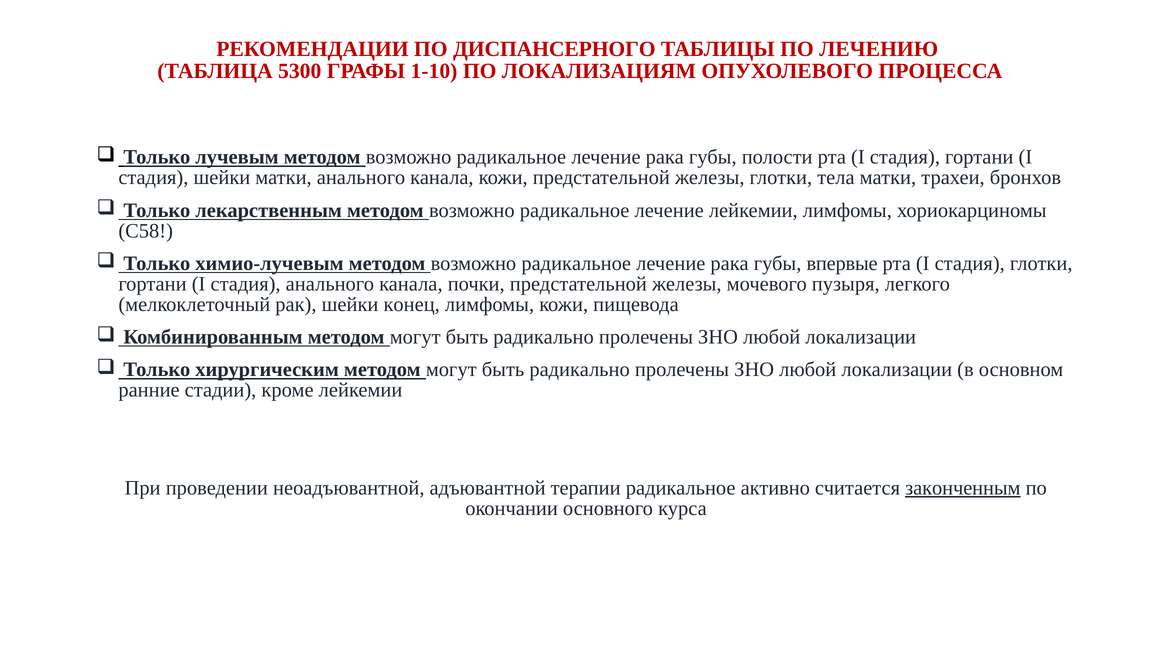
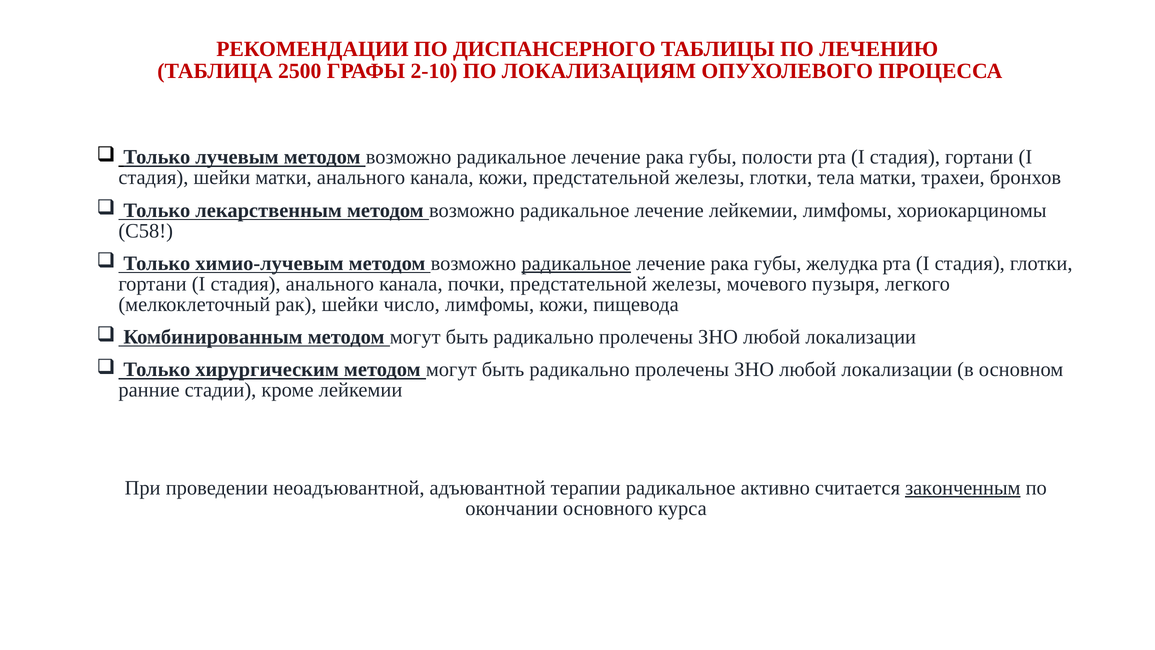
5300: 5300 -> 2500
1-10: 1-10 -> 2-10
радикальное at (576, 263) underline: none -> present
впервые: впервые -> желудка
конец: конец -> число
